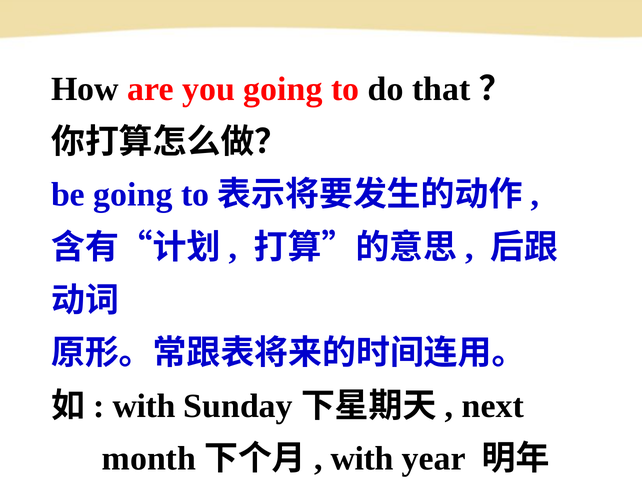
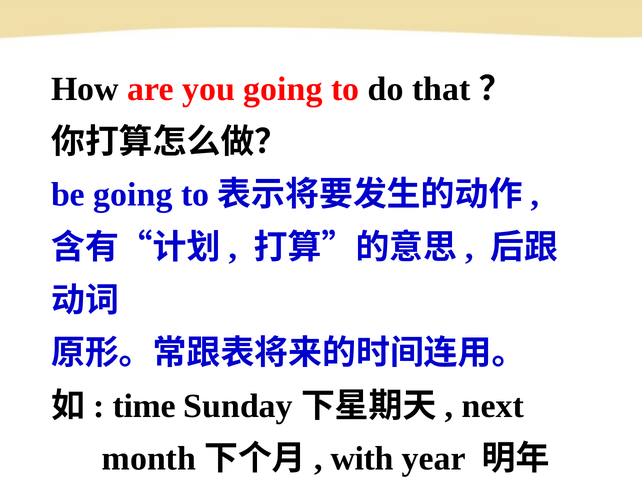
with at (144, 406): with -> time
